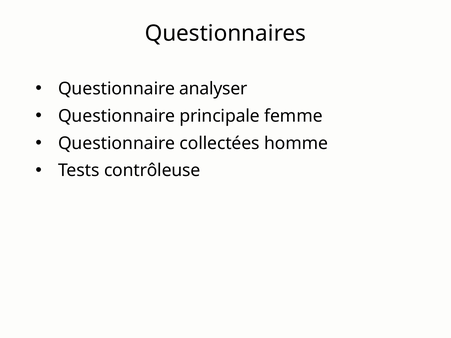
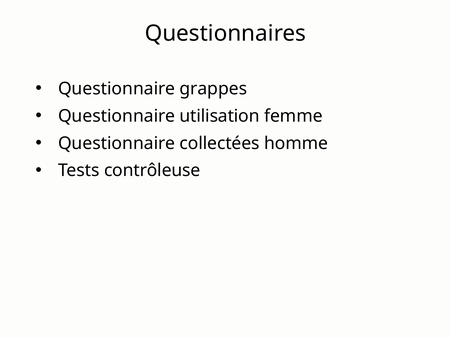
analyser: analyser -> grappes
principale: principale -> utilisation
